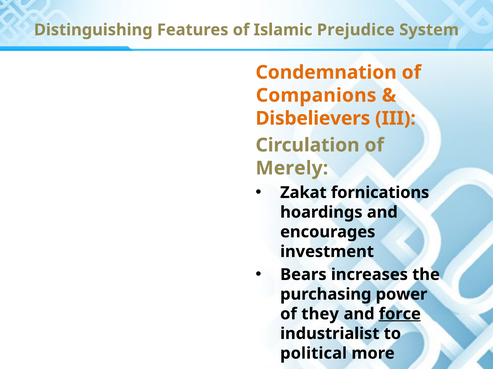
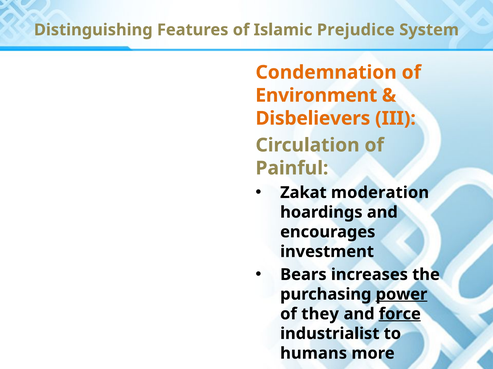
Companions: Companions -> Environment
Merely: Merely -> Painful
fornications: fornications -> moderation
power underline: none -> present
political: political -> humans
